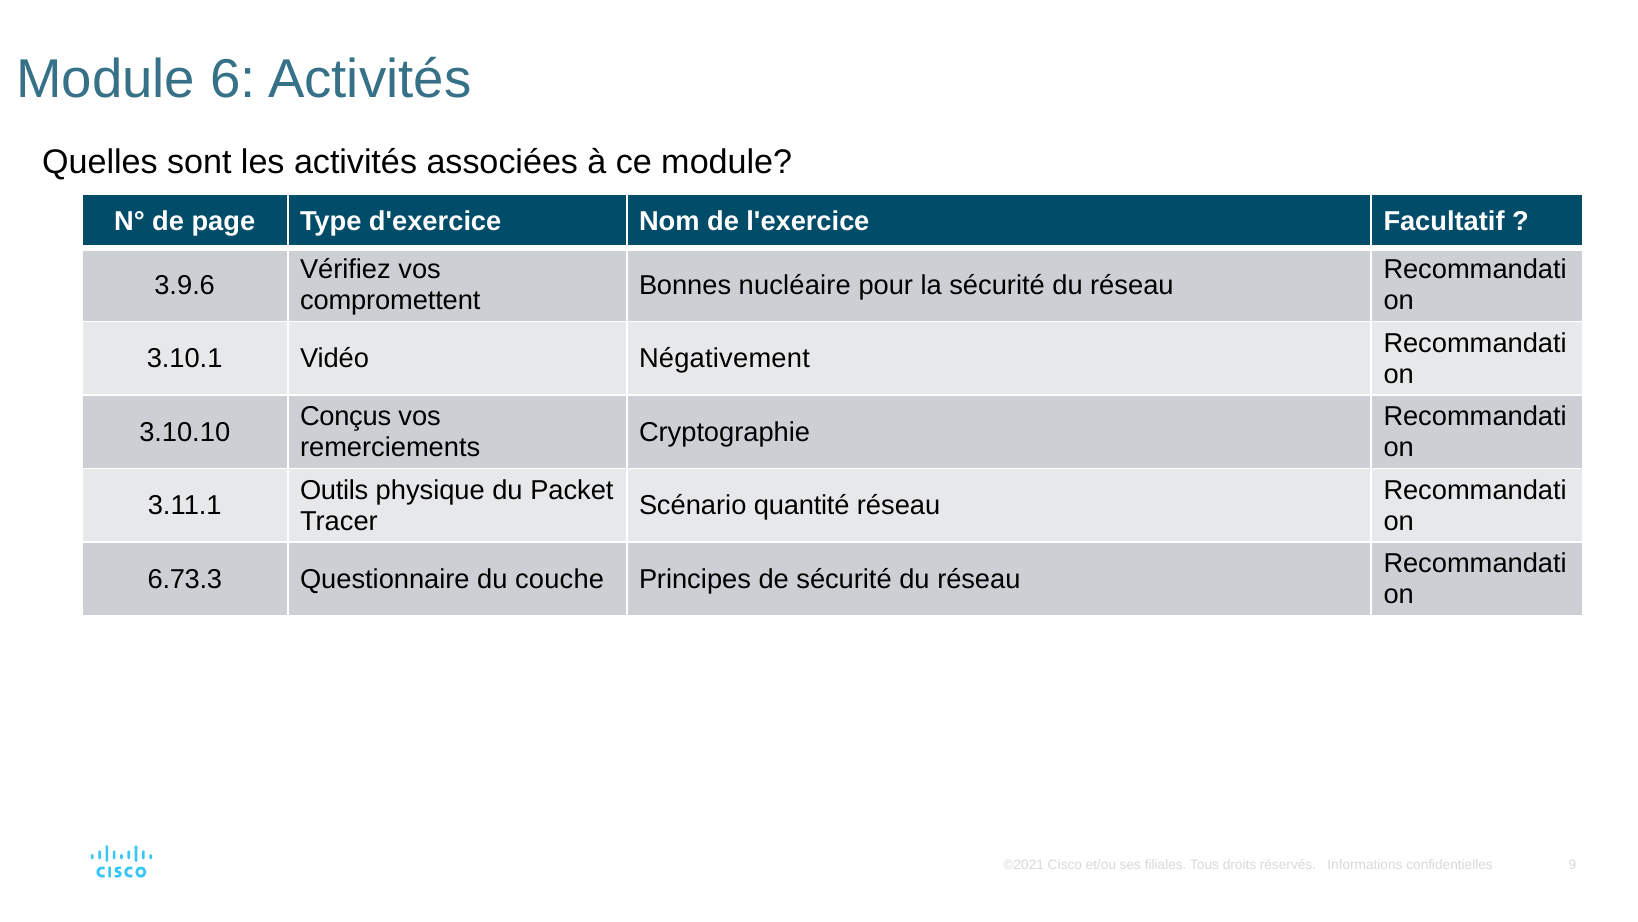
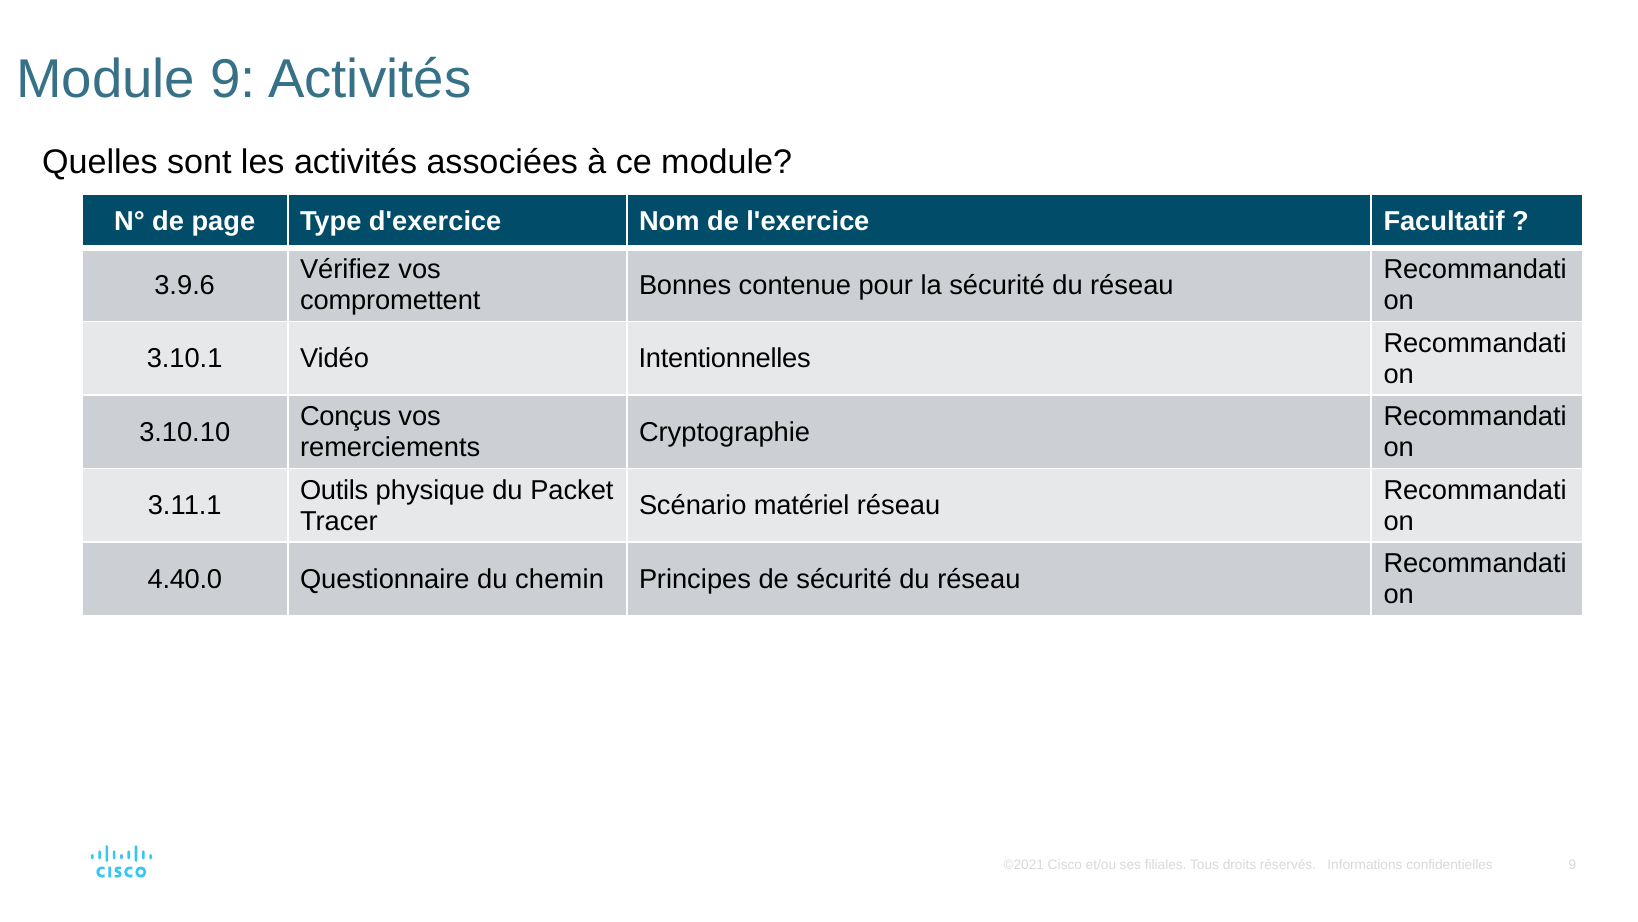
Module 6: 6 -> 9
nucléaire: nucléaire -> contenue
Négativement: Négativement -> Intentionnelles
quantité: quantité -> matériel
6.73.3: 6.73.3 -> 4.40.0
couche: couche -> chemin
